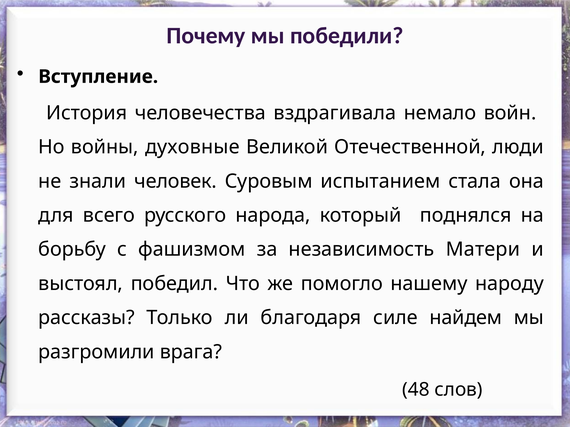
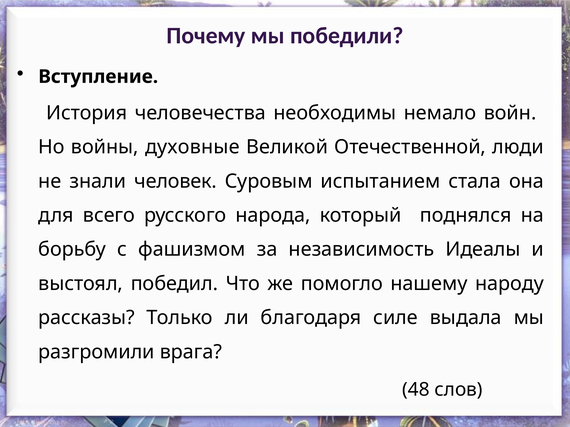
вздрагивала: вздрагивала -> необходимы
Матери: Матери -> Идеалы
найдем: найдем -> выдала
